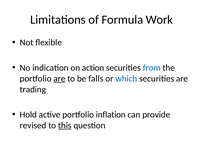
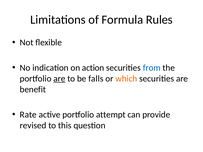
Work: Work -> Rules
which colour: blue -> orange
trading: trading -> benefit
Hold: Hold -> Rate
inflation: inflation -> attempt
this underline: present -> none
